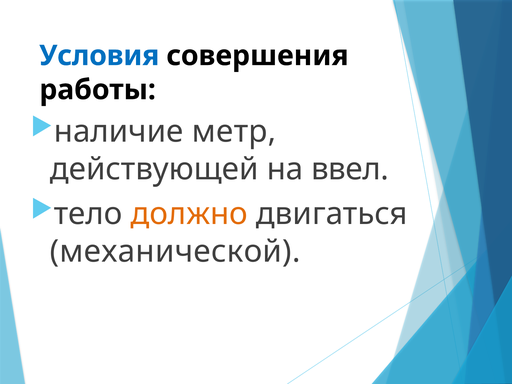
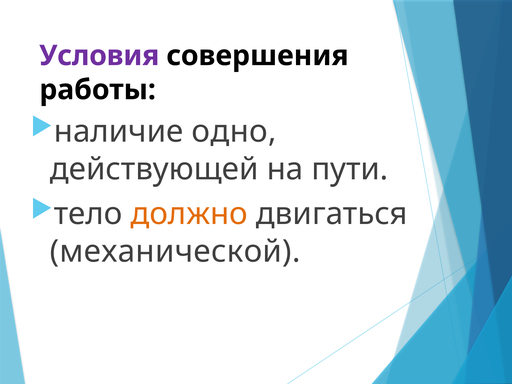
Условия colour: blue -> purple
метр: метр -> одно
ввел: ввел -> пути
